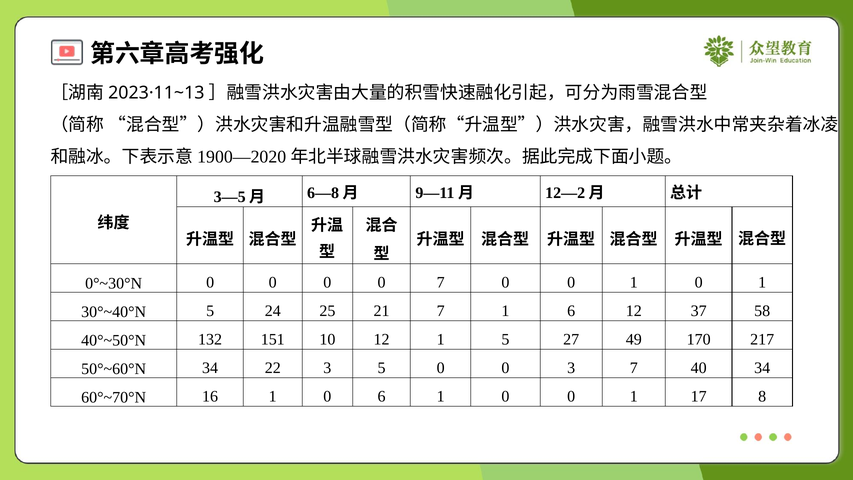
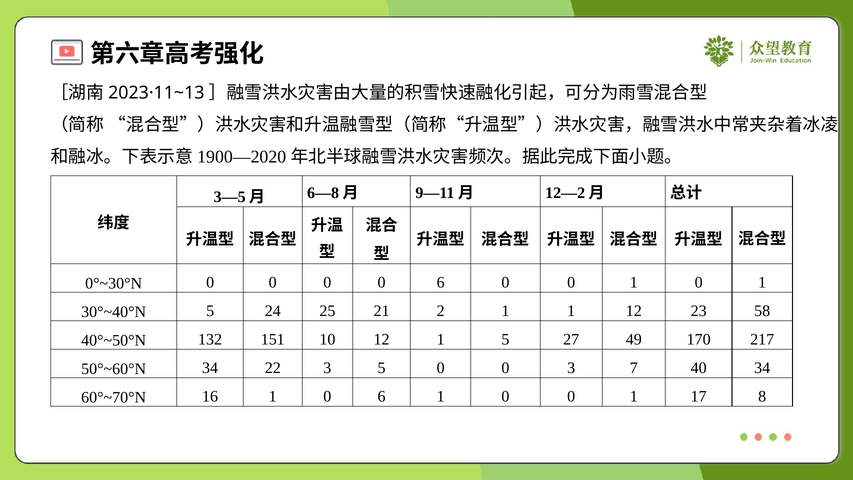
0 0 7: 7 -> 6
21 7: 7 -> 2
1 6: 6 -> 1
37: 37 -> 23
